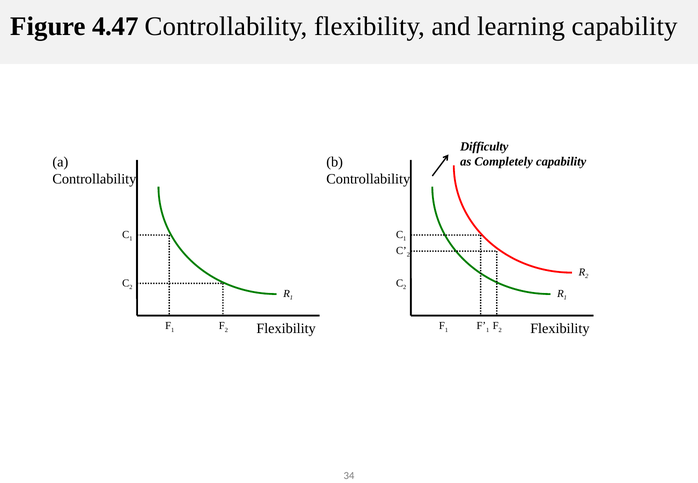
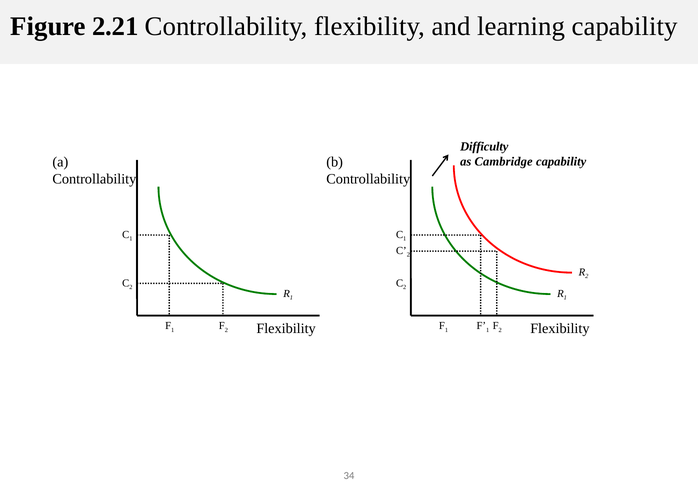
4.47: 4.47 -> 2.21
Completely: Completely -> Cambridge
